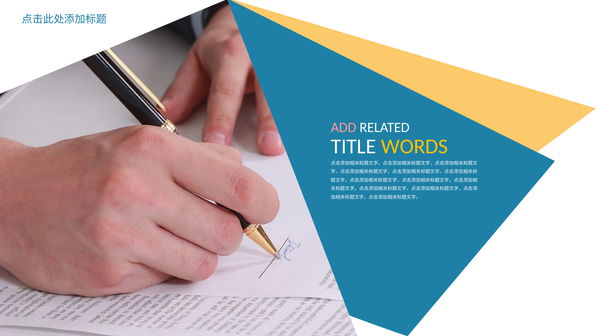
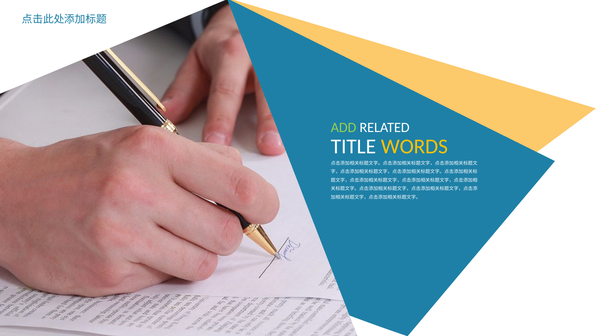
ADD colour: pink -> light green
